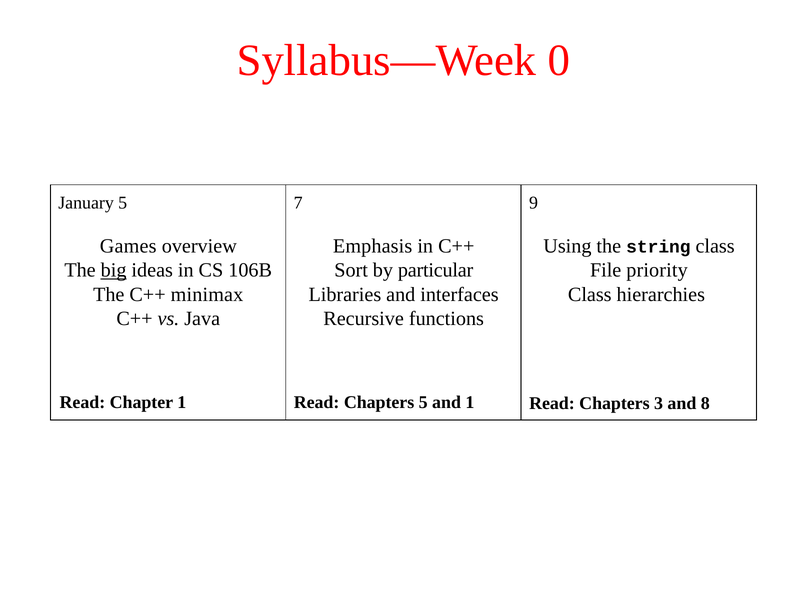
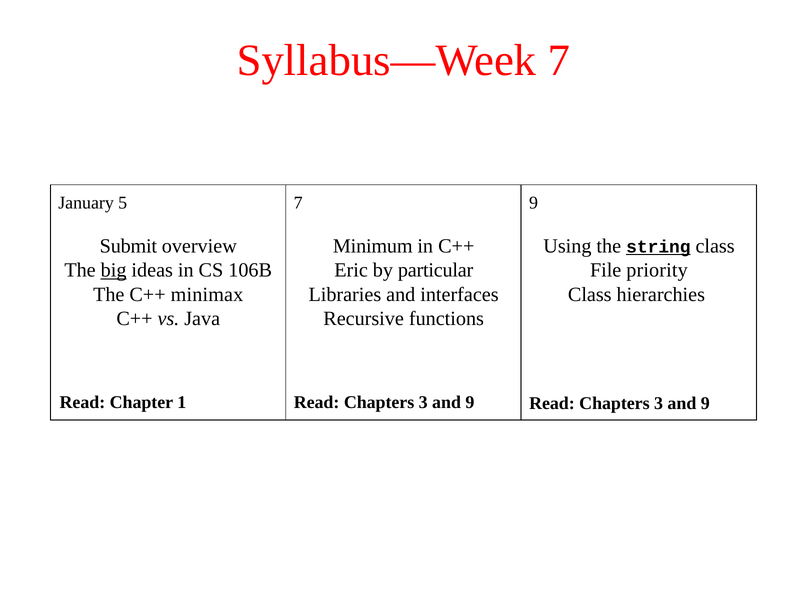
Syllabus—Week 0: 0 -> 7
Games: Games -> Submit
Emphasis: Emphasis -> Minimum
string underline: none -> present
Sort: Sort -> Eric
5 at (423, 403): 5 -> 3
1 at (470, 403): 1 -> 9
8 at (705, 403): 8 -> 9
